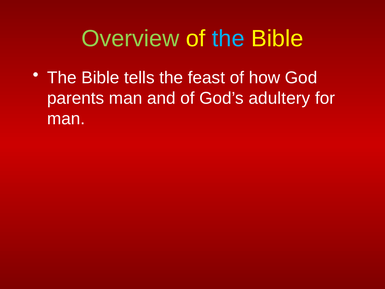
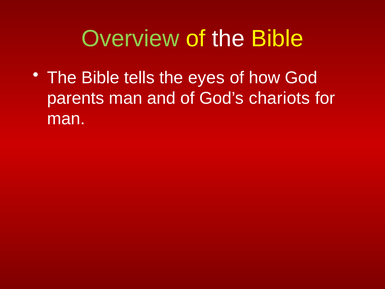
the at (228, 39) colour: light blue -> white
feast: feast -> eyes
adultery: adultery -> chariots
